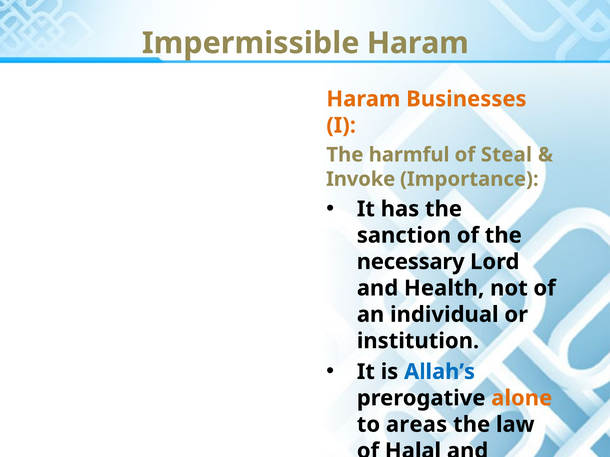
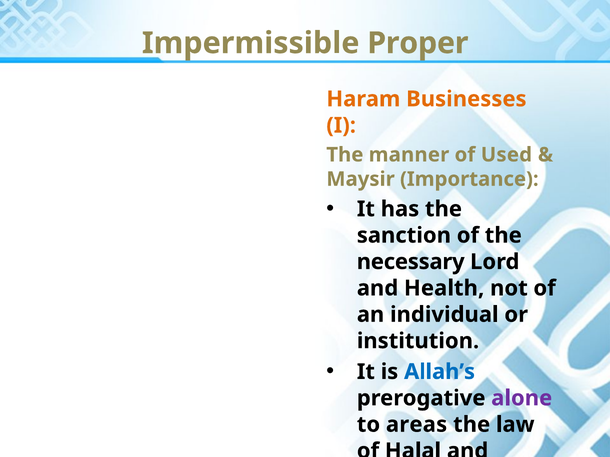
Impermissible Haram: Haram -> Proper
harmful: harmful -> manner
Steal: Steal -> Used
Invoke: Invoke -> Maysir
alone colour: orange -> purple
